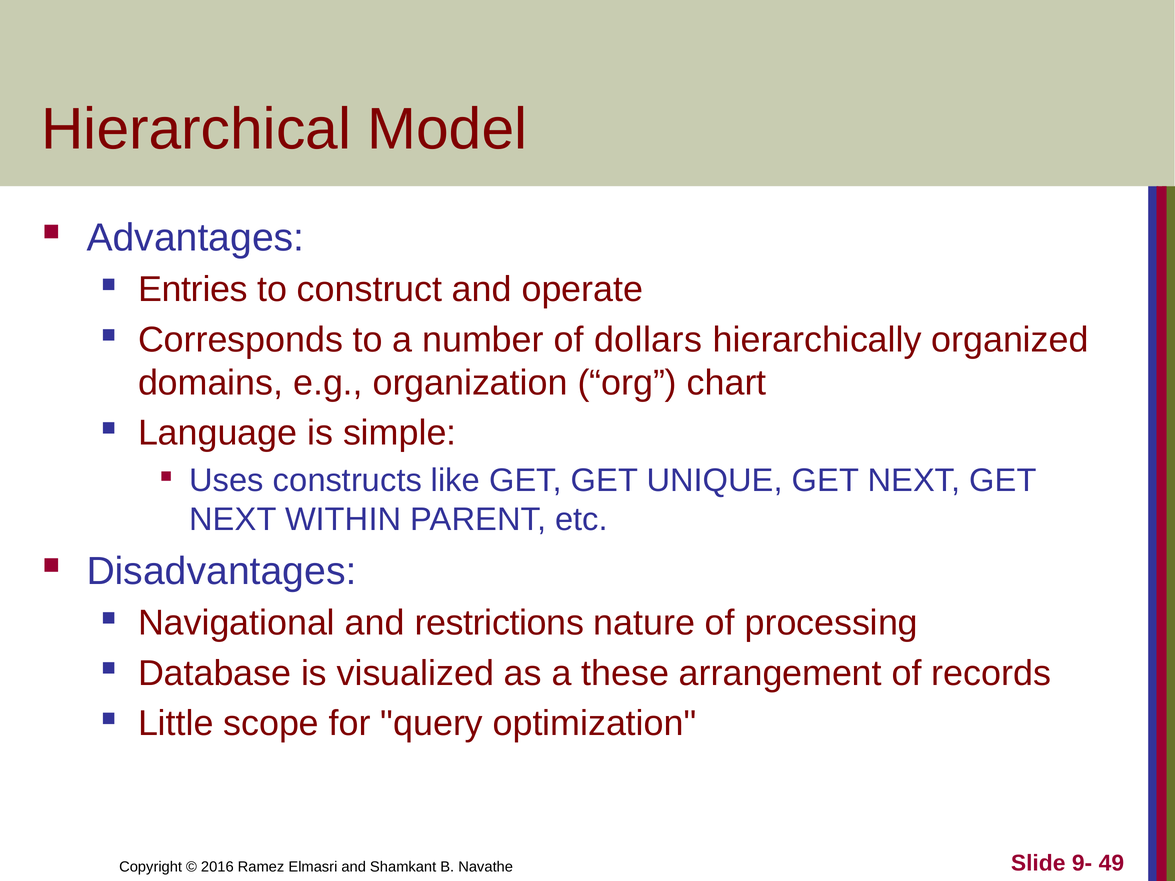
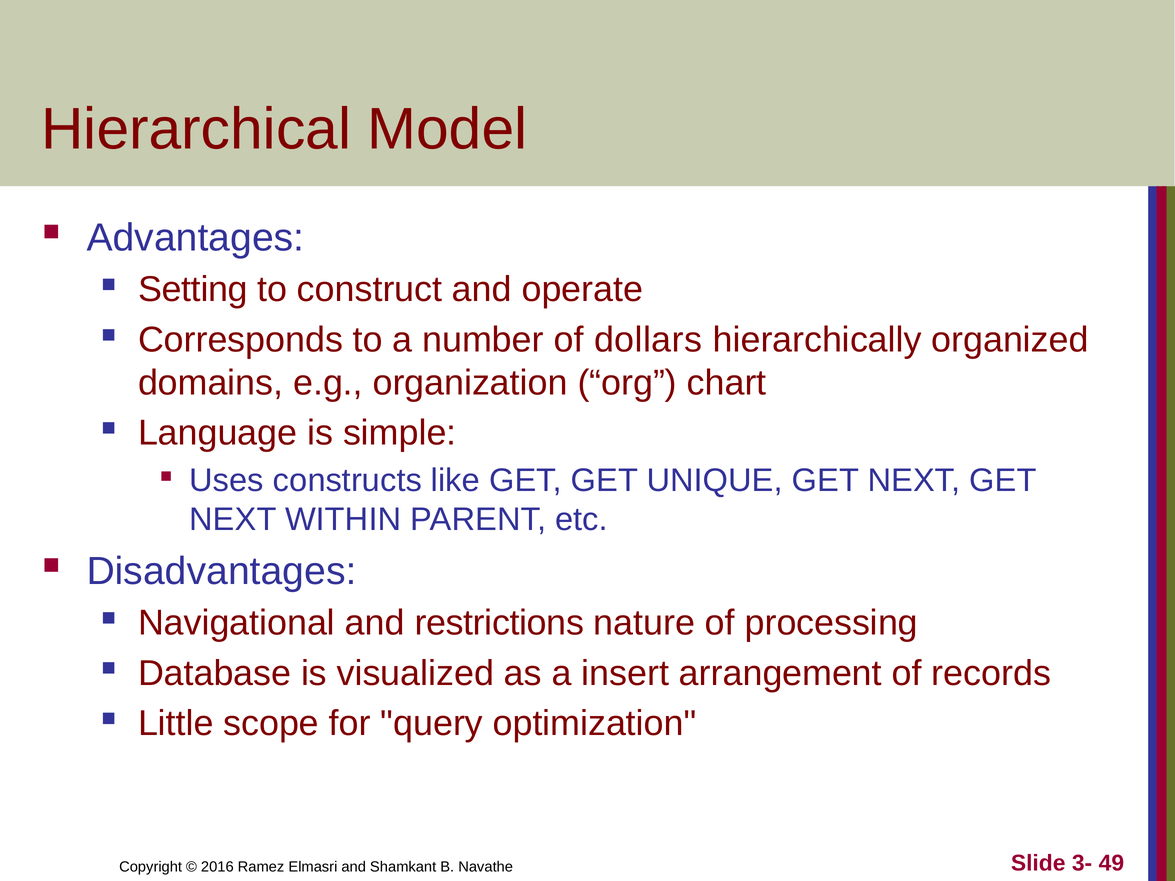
Entries: Entries -> Setting
these: these -> insert
9-: 9- -> 3-
